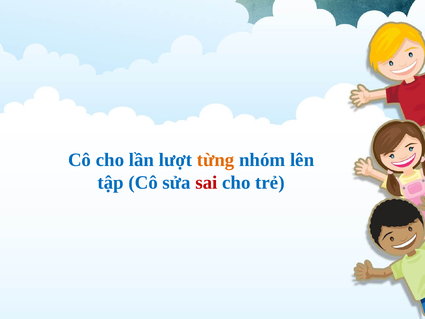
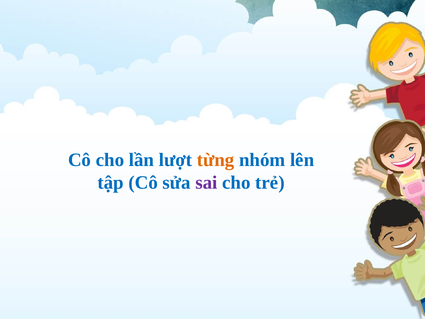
sai colour: red -> purple
